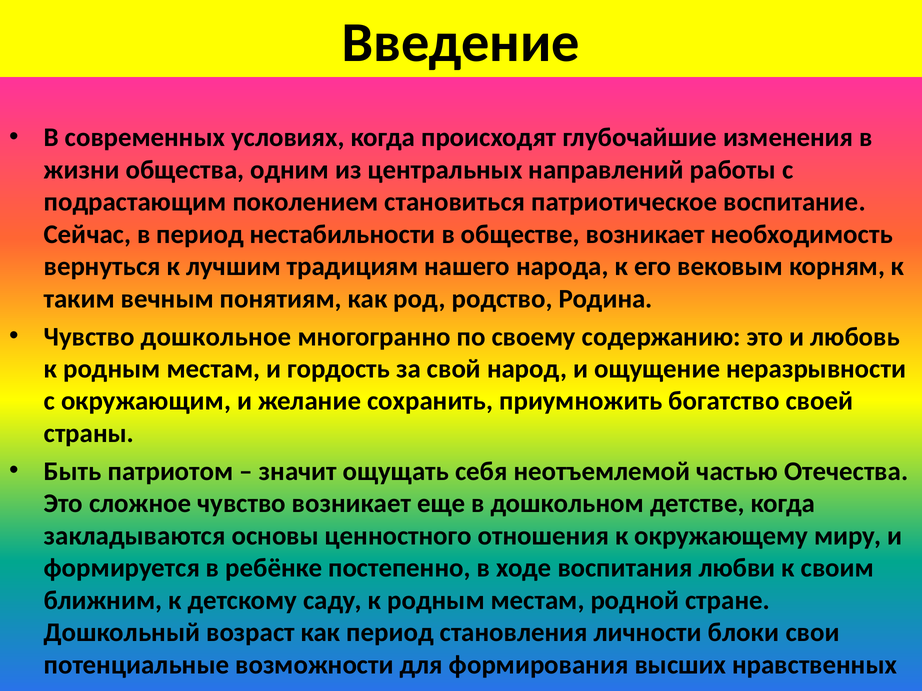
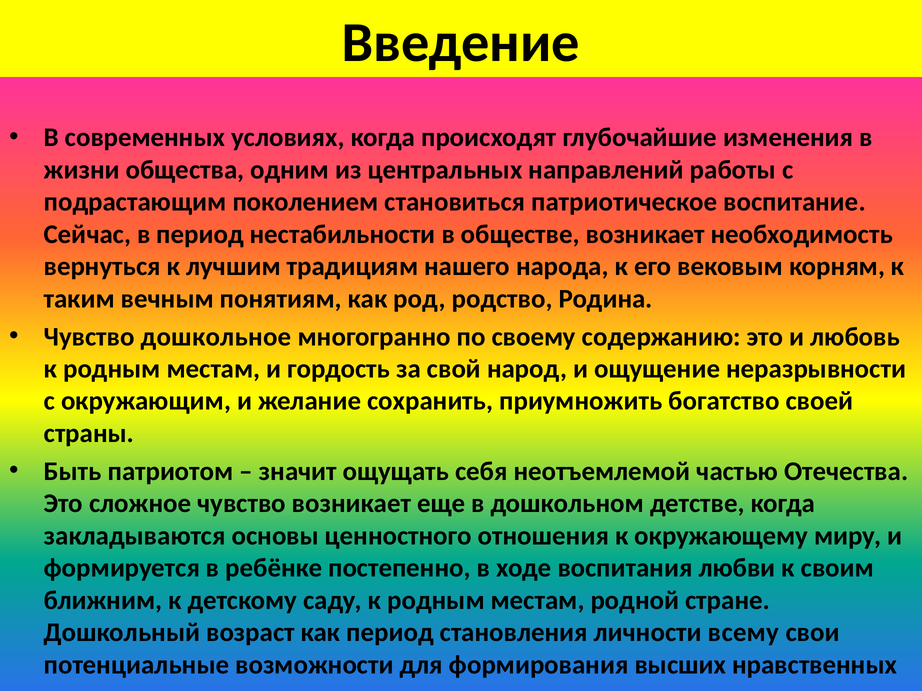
блоки: блоки -> всему
